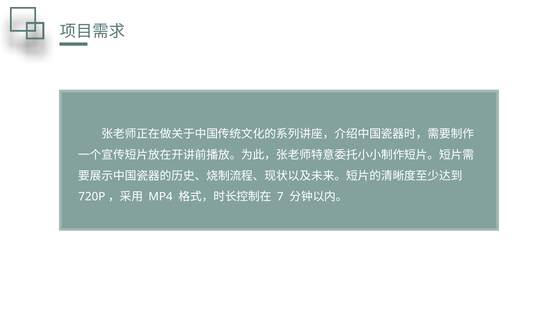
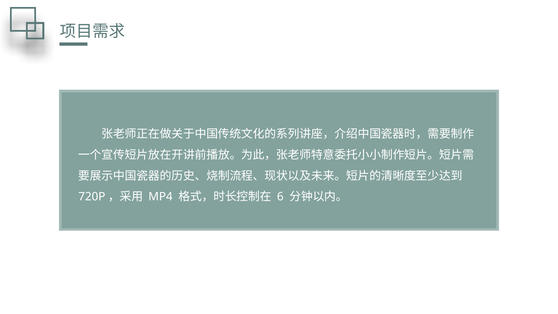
7: 7 -> 6
